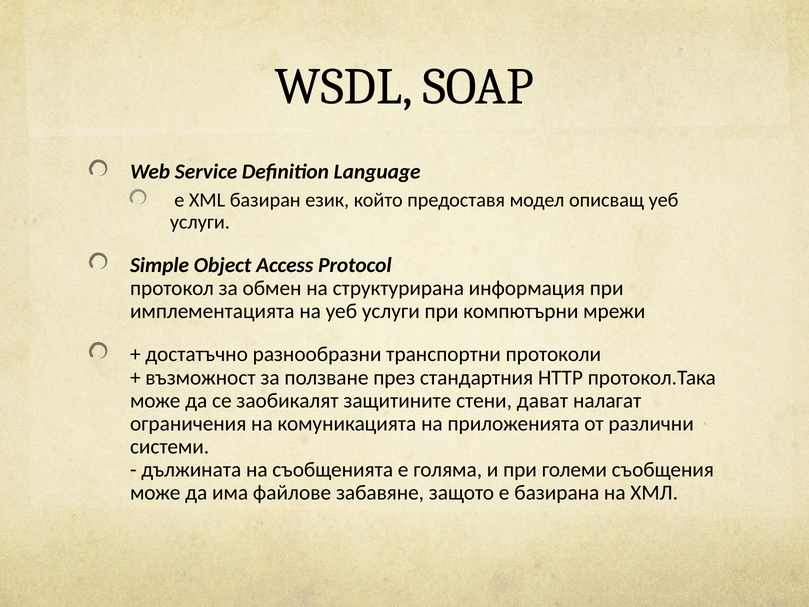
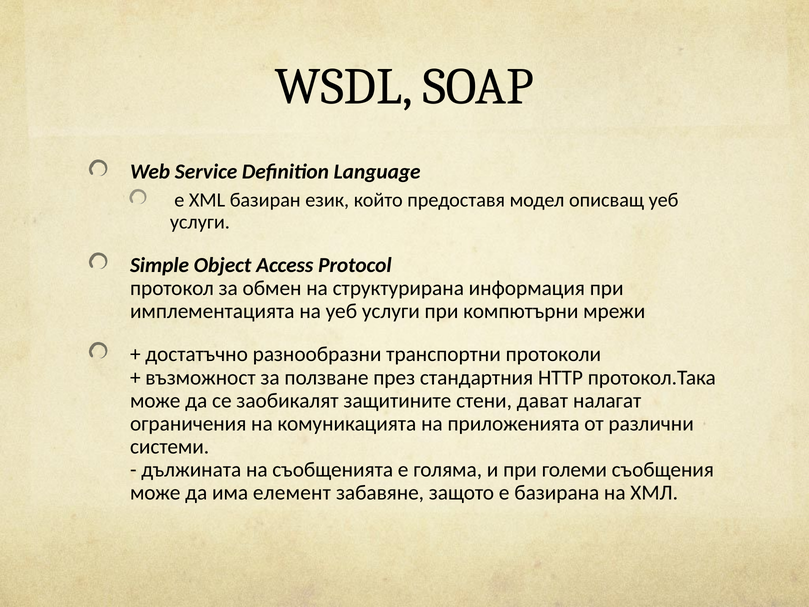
файлове: файлове -> елемент
